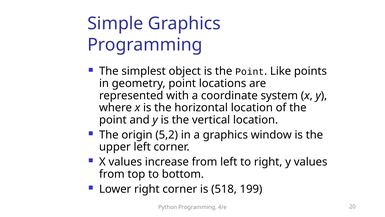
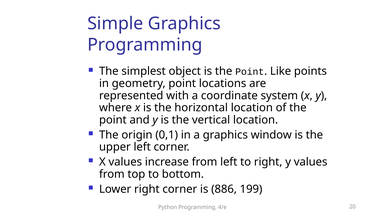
5,2: 5,2 -> 0,1
518: 518 -> 886
